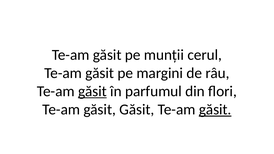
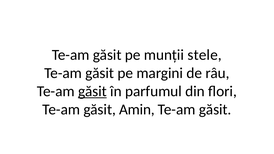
cerul: cerul -> stele
găsit Găsit: Găsit -> Amin
găsit at (215, 110) underline: present -> none
